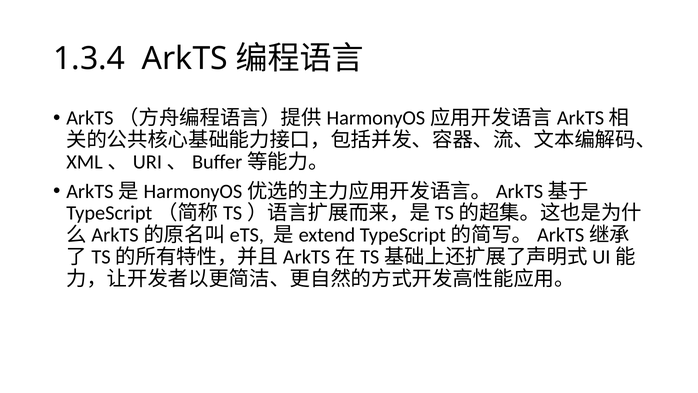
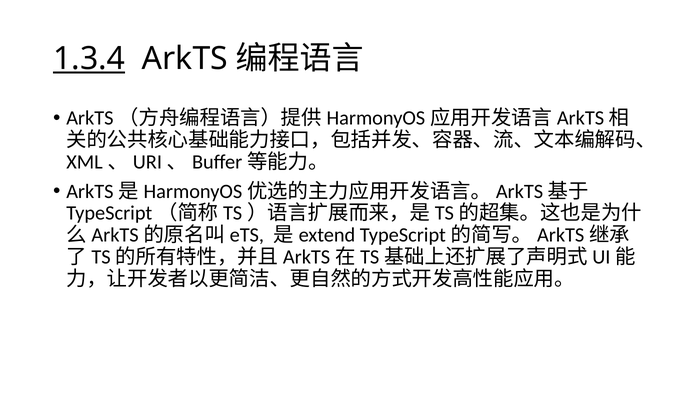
1.3.4 underline: none -> present
